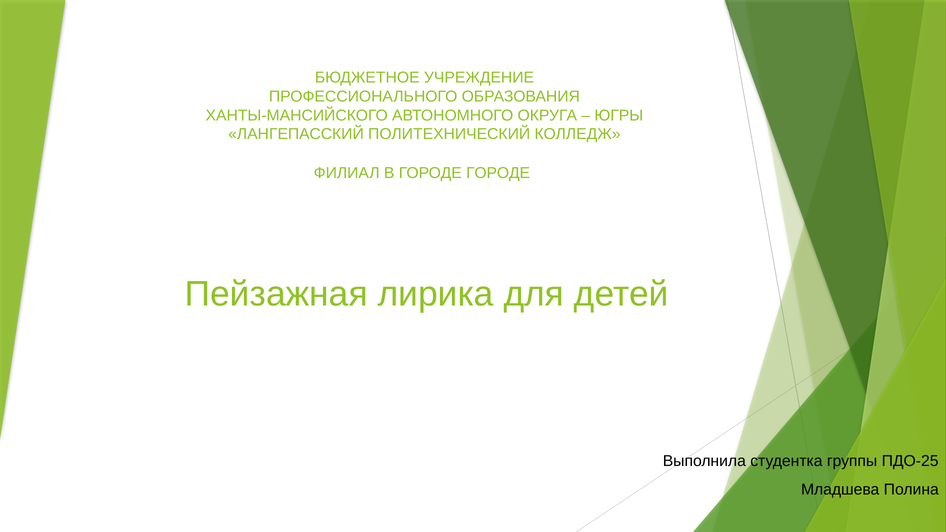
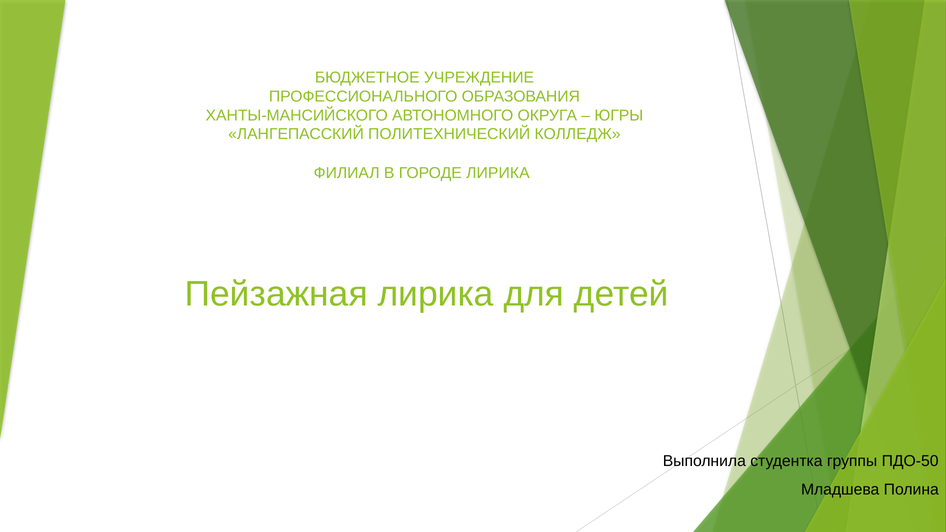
ГОРОДЕ ГОРОДЕ: ГОРОДЕ -> ЛИРИКА
ПДО-25: ПДО-25 -> ПДО-50
